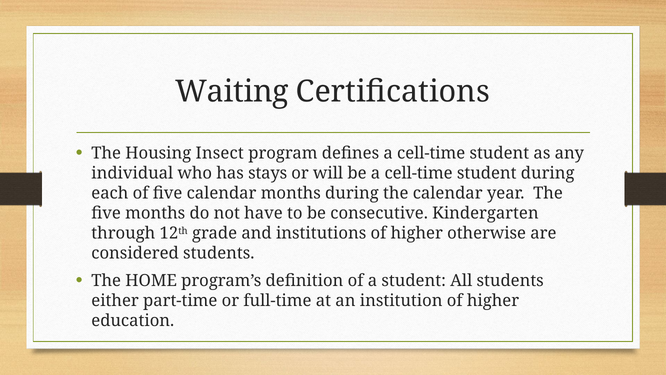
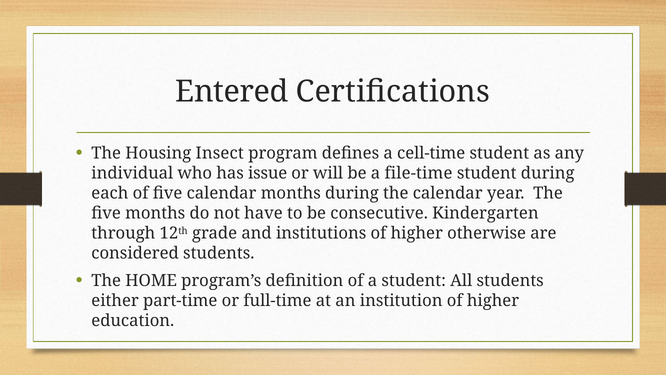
Waiting: Waiting -> Entered
stays: stays -> issue
be a cell-time: cell-time -> file-time
